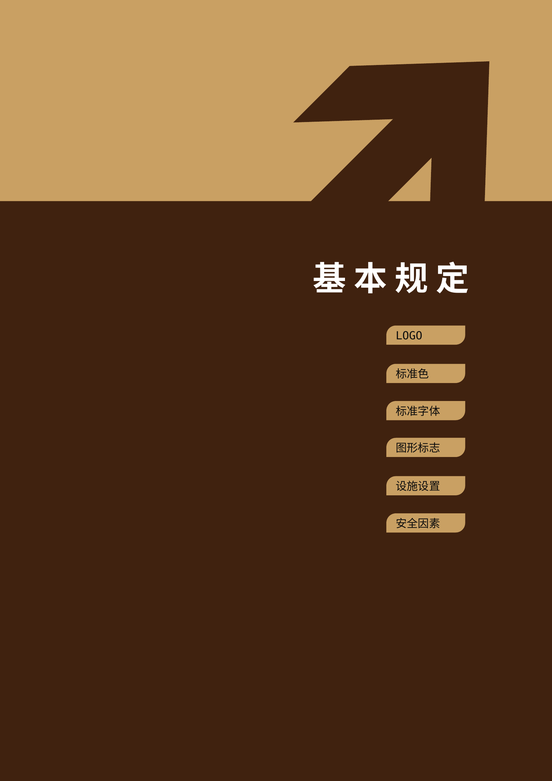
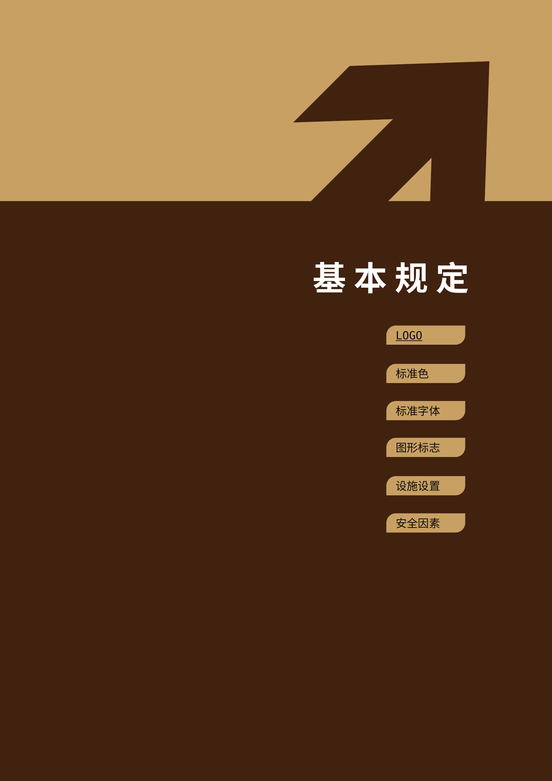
LOGO underline: none -> present
